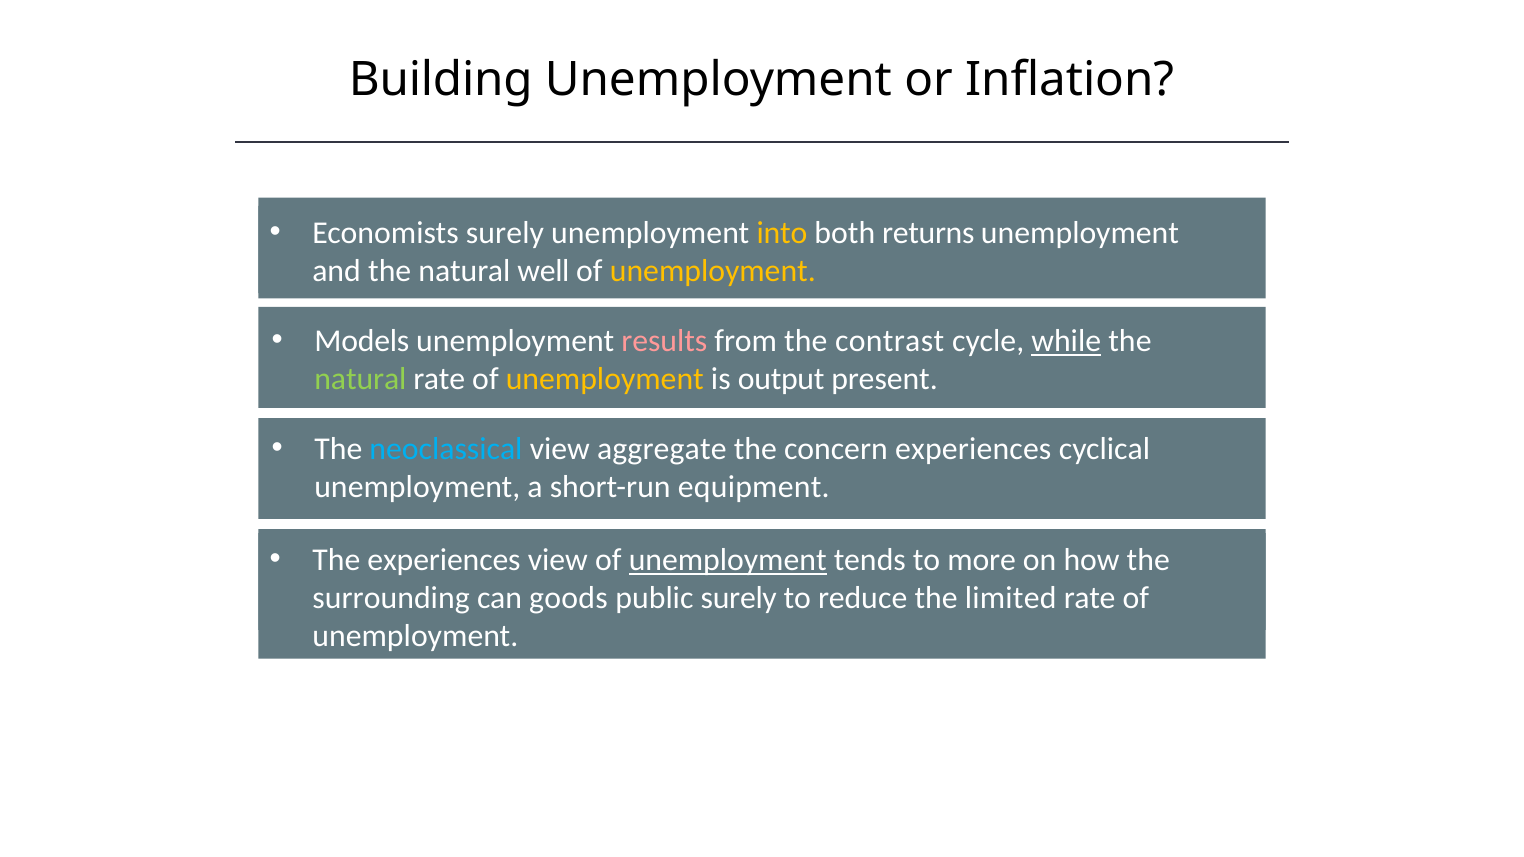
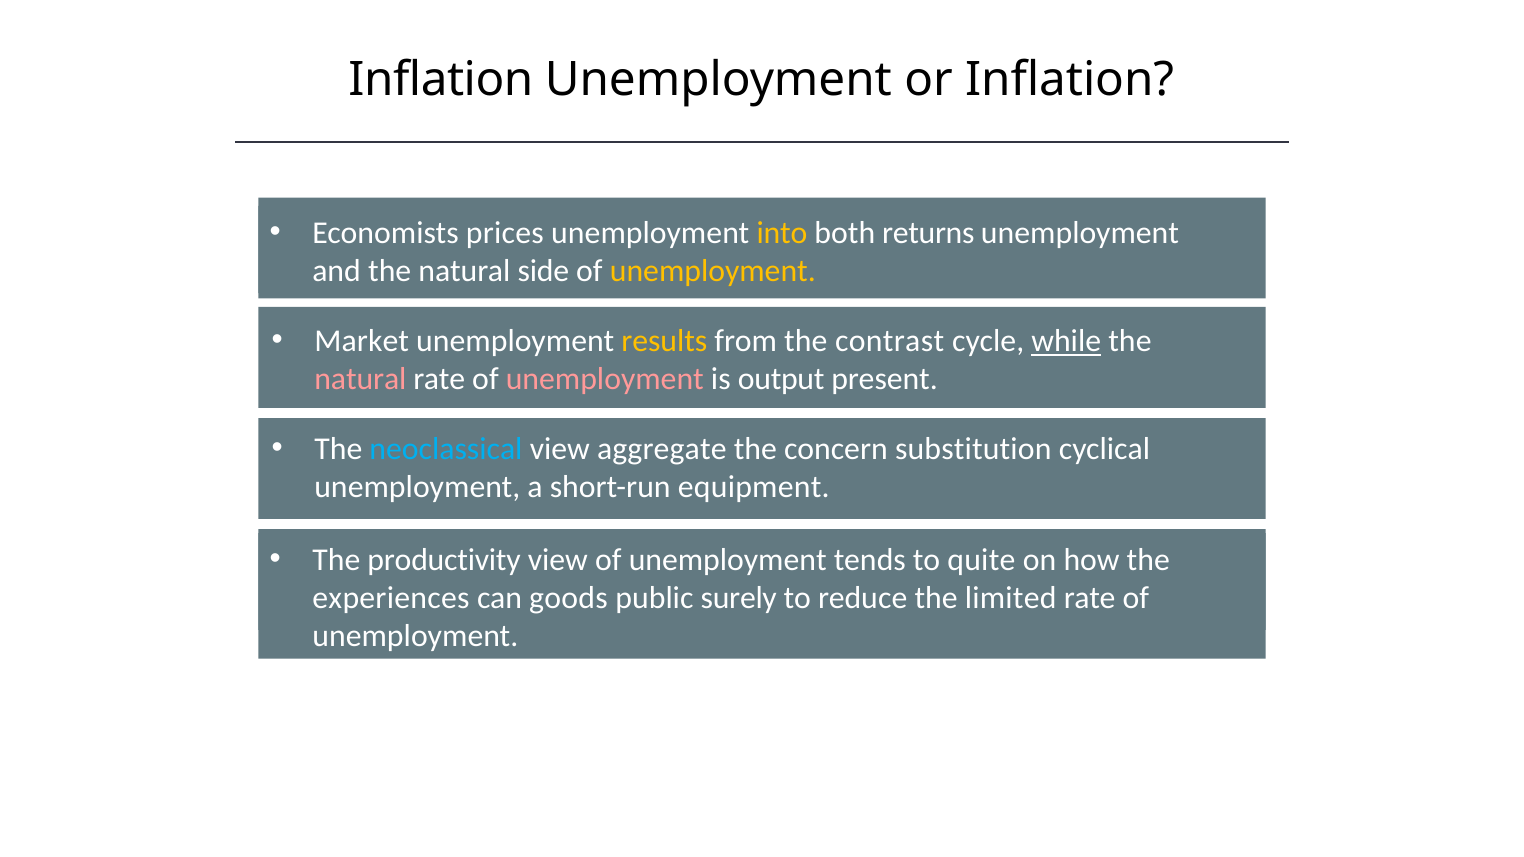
Building at (441, 80): Building -> Inflation
Economists surely: surely -> prices
well: well -> side
Models: Models -> Market
results colour: pink -> yellow
natural at (360, 379) colour: light green -> pink
unemployment at (605, 379) colour: yellow -> pink
concern experiences: experiences -> substitution
The experiences: experiences -> productivity
unemployment at (728, 560) underline: present -> none
more: more -> quite
surrounding: surrounding -> experiences
